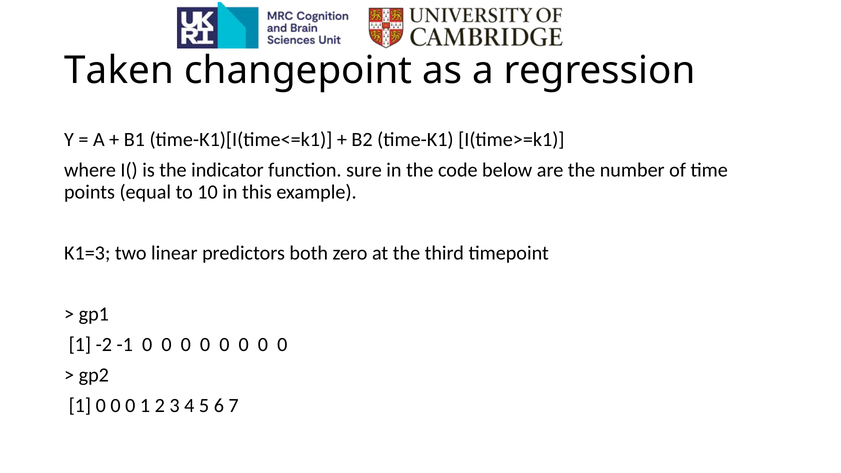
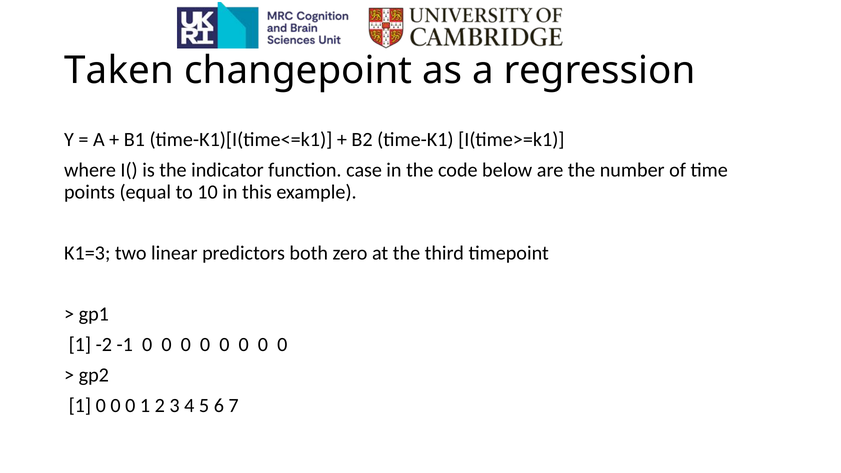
sure: sure -> case
